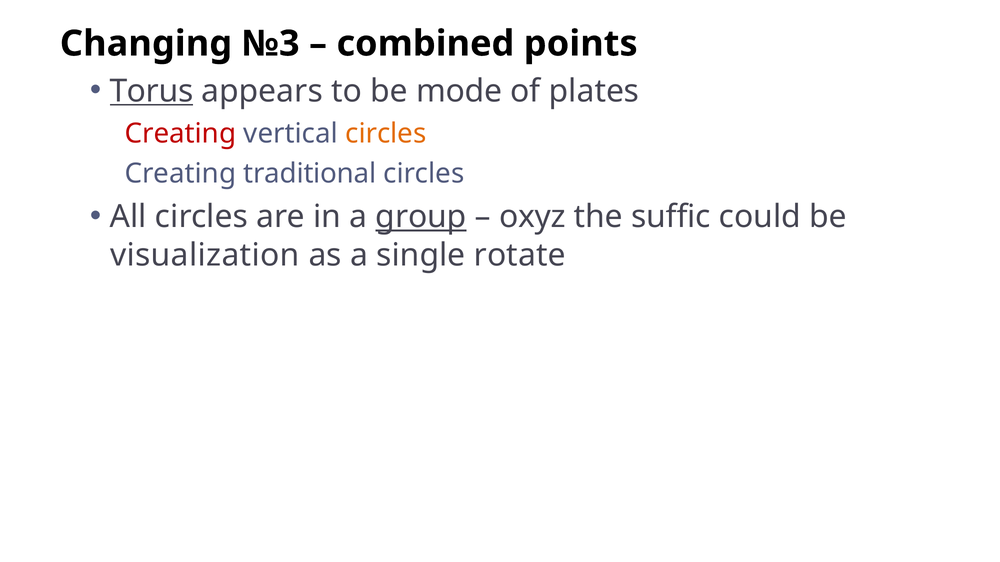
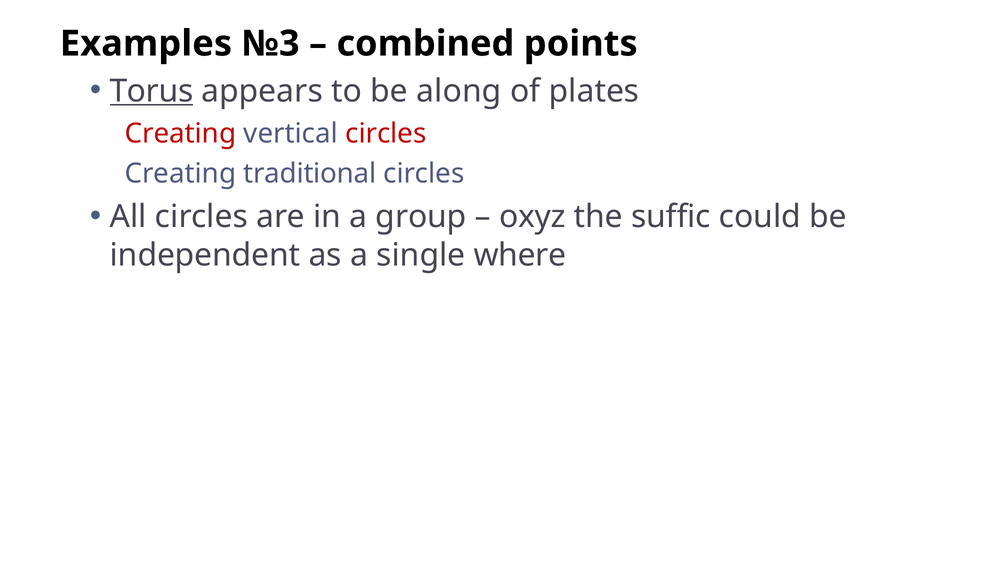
Changing: Changing -> Examples
mode: mode -> along
circles at (386, 134) colour: orange -> red
group underline: present -> none
visualization: visualization -> independent
rotate: rotate -> where
